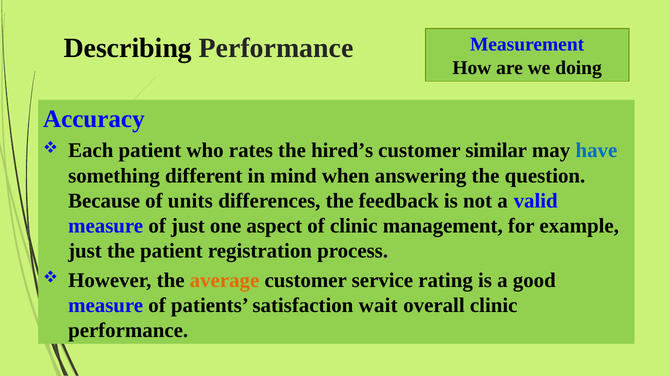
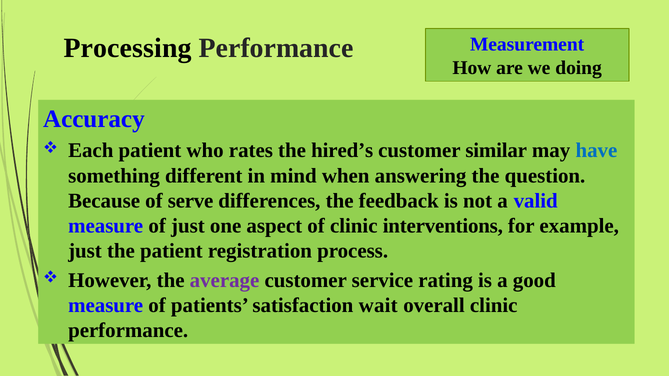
Describing: Describing -> Processing
units: units -> serve
management: management -> interventions
average colour: orange -> purple
